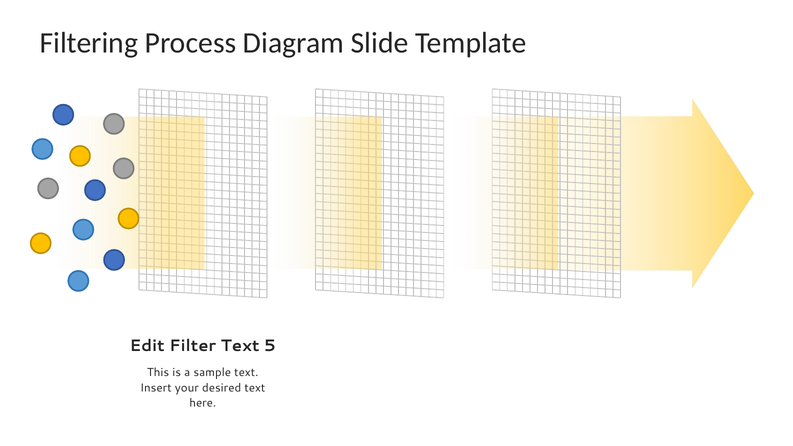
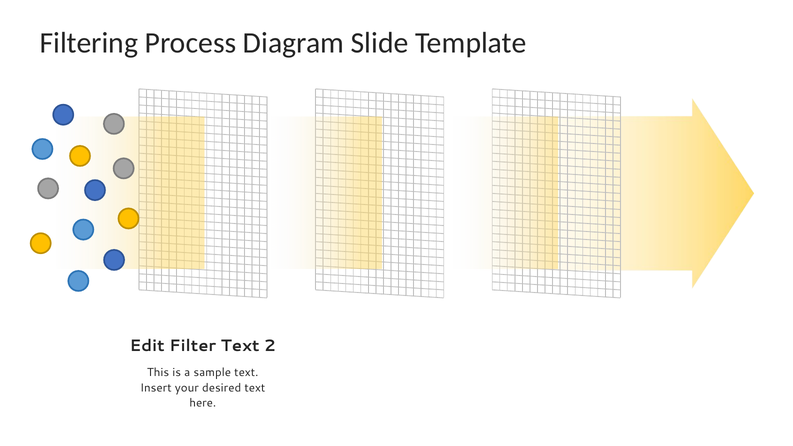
5: 5 -> 2
